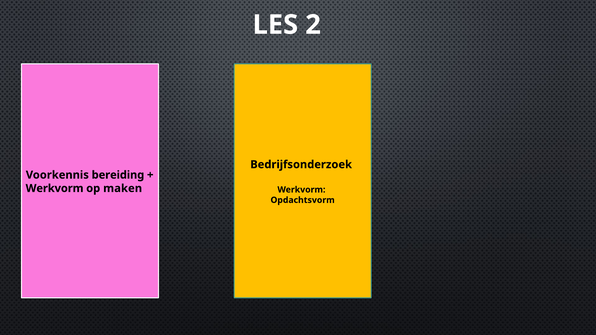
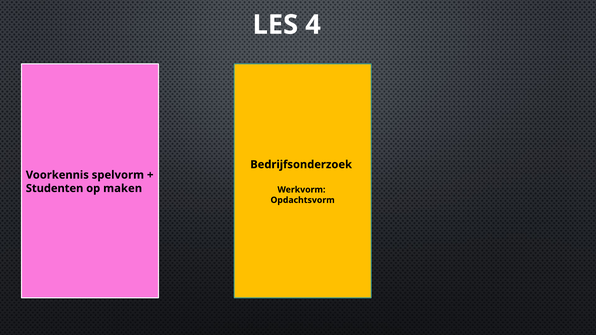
2: 2 -> 4
bereiding: bereiding -> spelvorm
Werkvorm at (55, 188): Werkvorm -> Studenten
